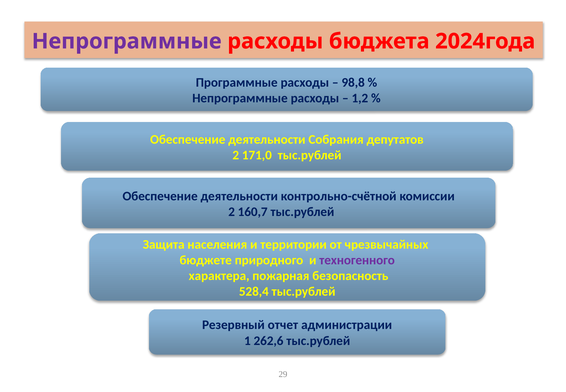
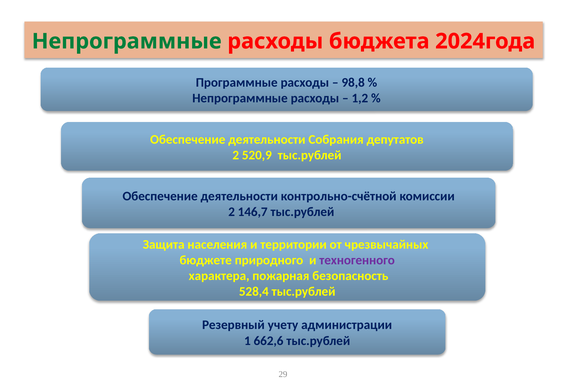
Непрограммные at (127, 41) colour: purple -> green
171,0: 171,0 -> 520,9
160,7: 160,7 -> 146,7
отчет: отчет -> учету
262,6: 262,6 -> 662,6
